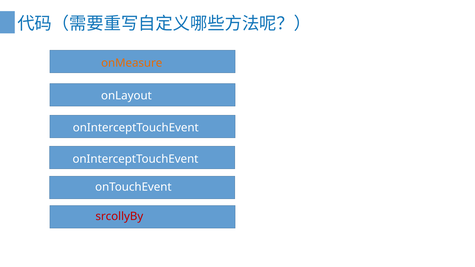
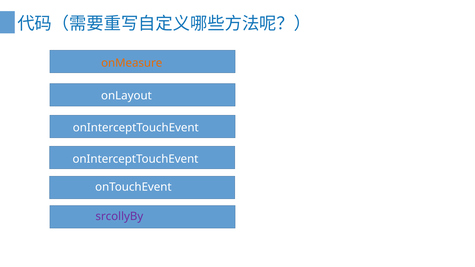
srcollyBy colour: red -> purple
